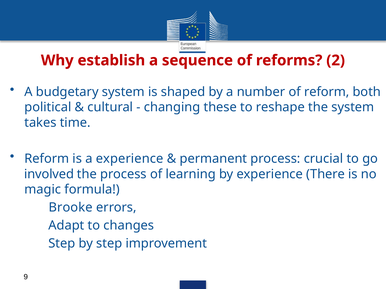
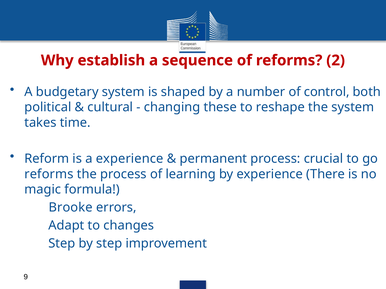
of reform: reform -> control
involved at (49, 174): involved -> reforms
